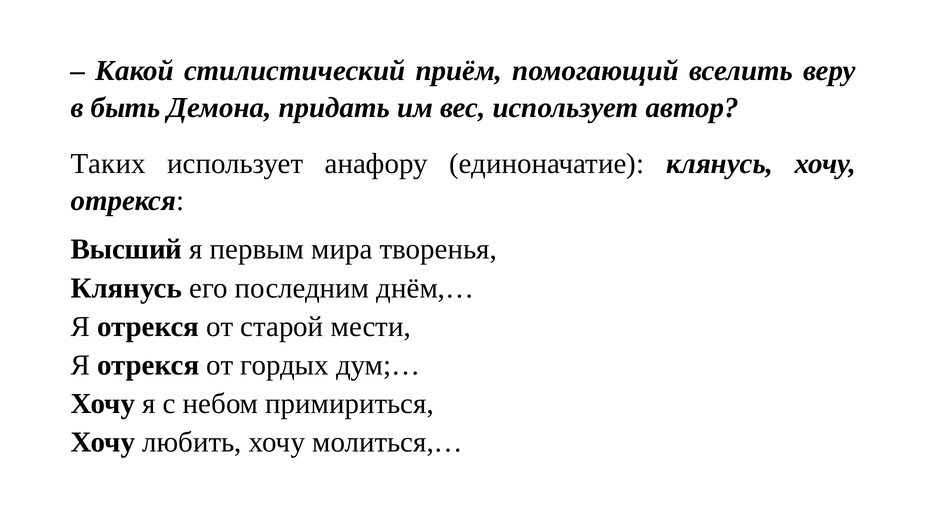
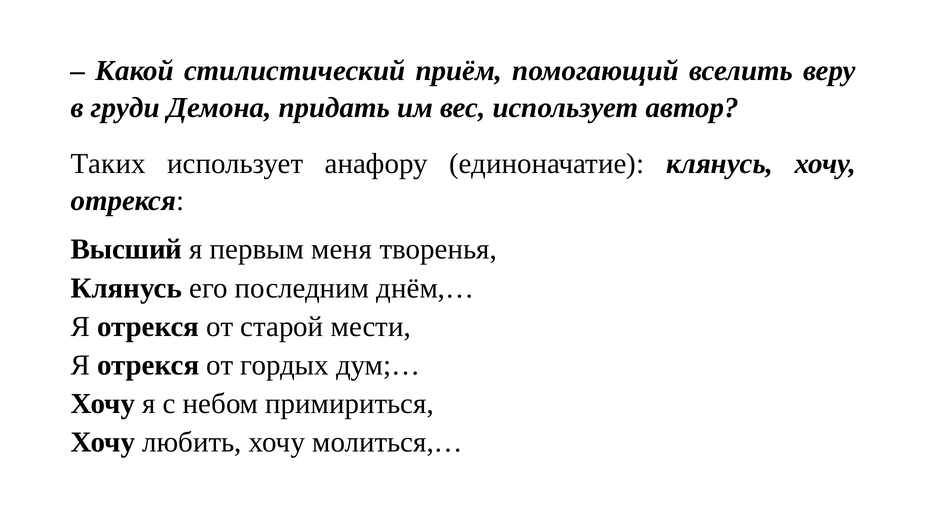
быть: быть -> груди
мира: мира -> меня
